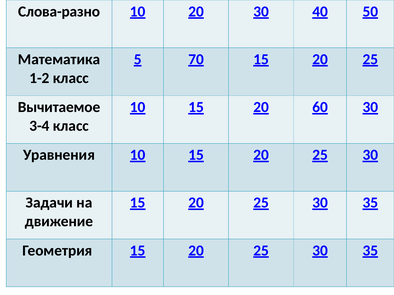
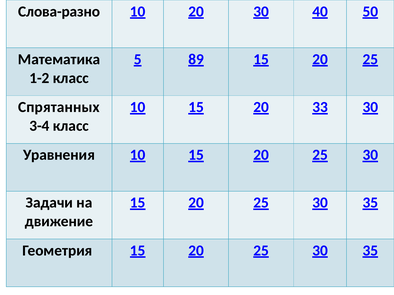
70: 70 -> 89
Вычитаемое: Вычитаемое -> Спрятанных
60: 60 -> 33
